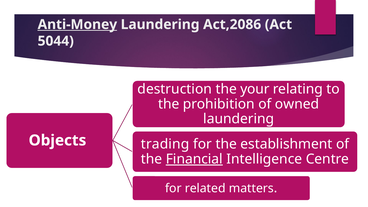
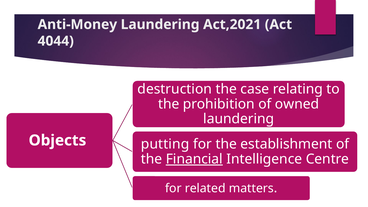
Anti-Money underline: present -> none
Act,2086: Act,2086 -> Act,2021
5044: 5044 -> 4044
your: your -> case
trading: trading -> putting
